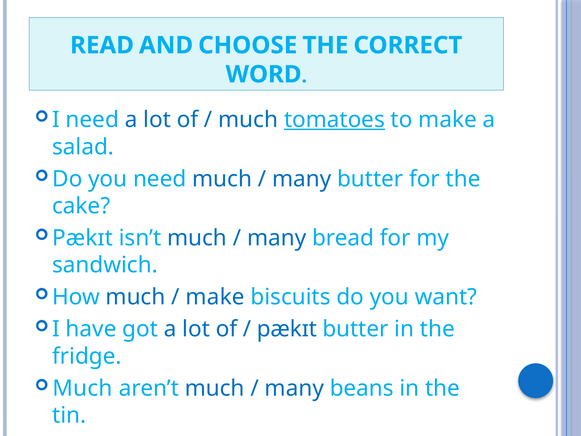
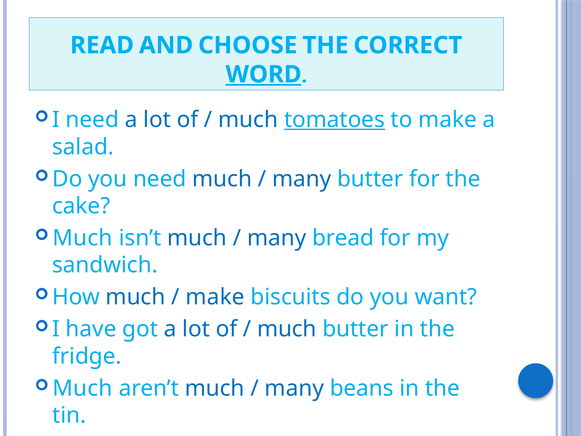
WORD underline: none -> present
Pækɪt at (83, 238): Pækɪt -> Much
pækɪt at (287, 329): pækɪt -> much
